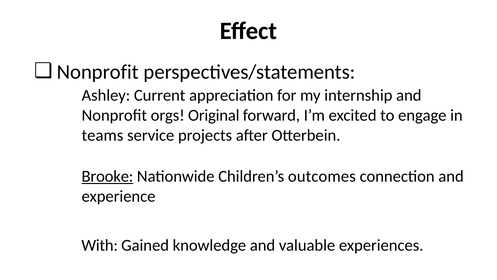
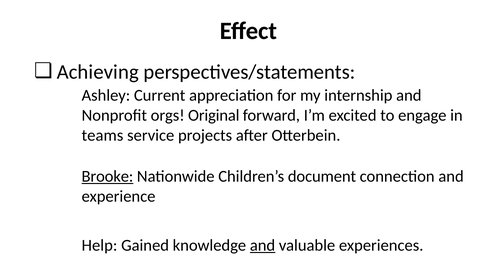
Nonprofit at (98, 72): Nonprofit -> Achieving
outcomes: outcomes -> document
With: With -> Help
and at (263, 245) underline: none -> present
